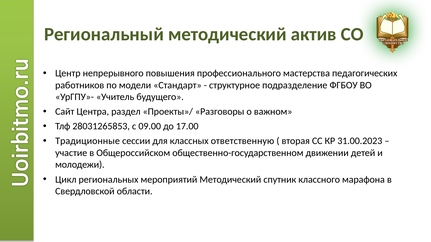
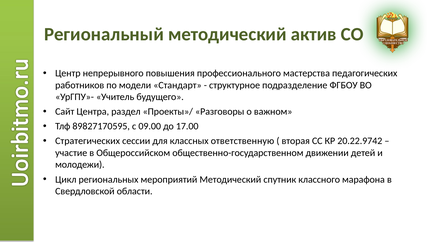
28031265853: 28031265853 -> 89827170595
Традиционные: Традиционные -> Стратегических
31.00.2023: 31.00.2023 -> 20.22.9742
